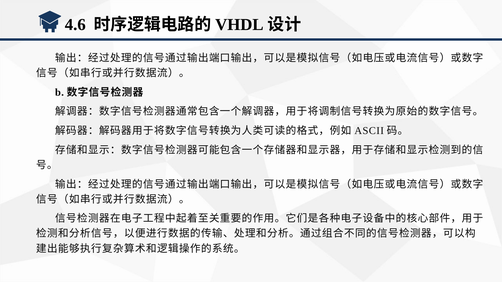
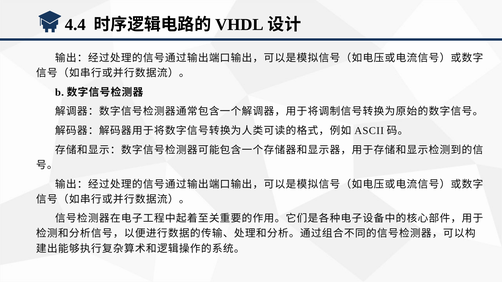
4.6: 4.6 -> 4.4
